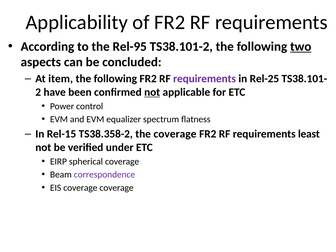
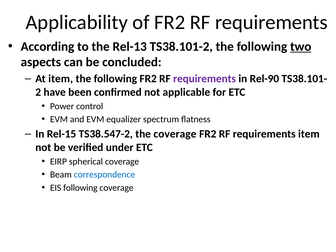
Rel-95: Rel-95 -> Rel-13
Rel-25: Rel-25 -> Rel-90
not at (152, 92) underline: present -> none
TS38.358-2: TS38.358-2 -> TS38.547-2
requirements least: least -> item
correspondence colour: purple -> blue
EIS coverage: coverage -> following
